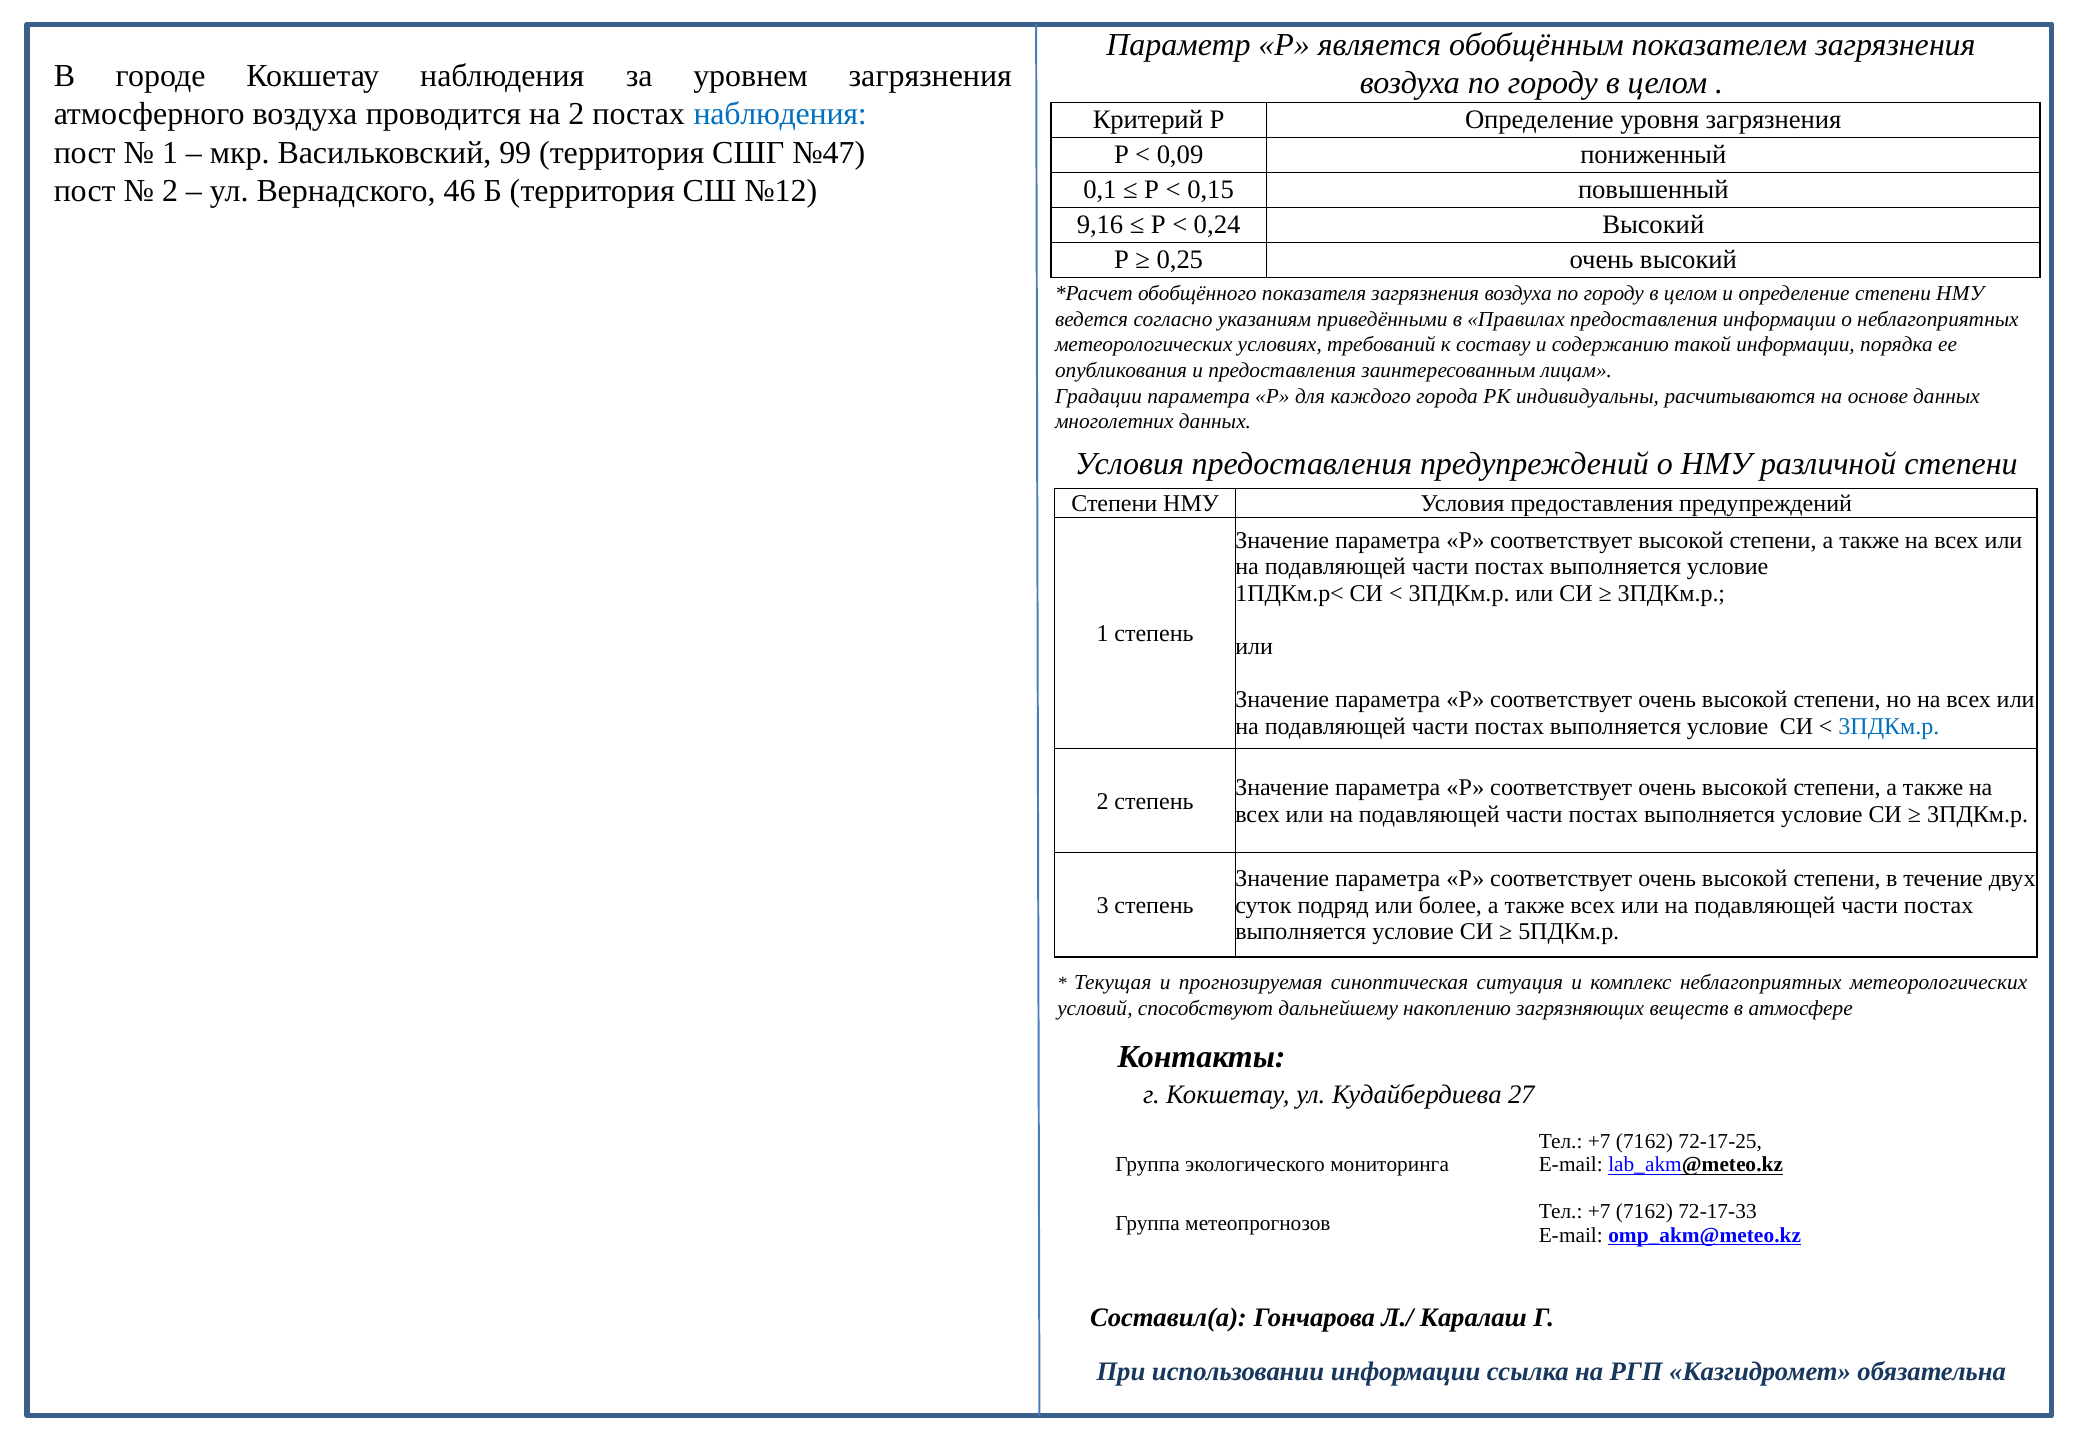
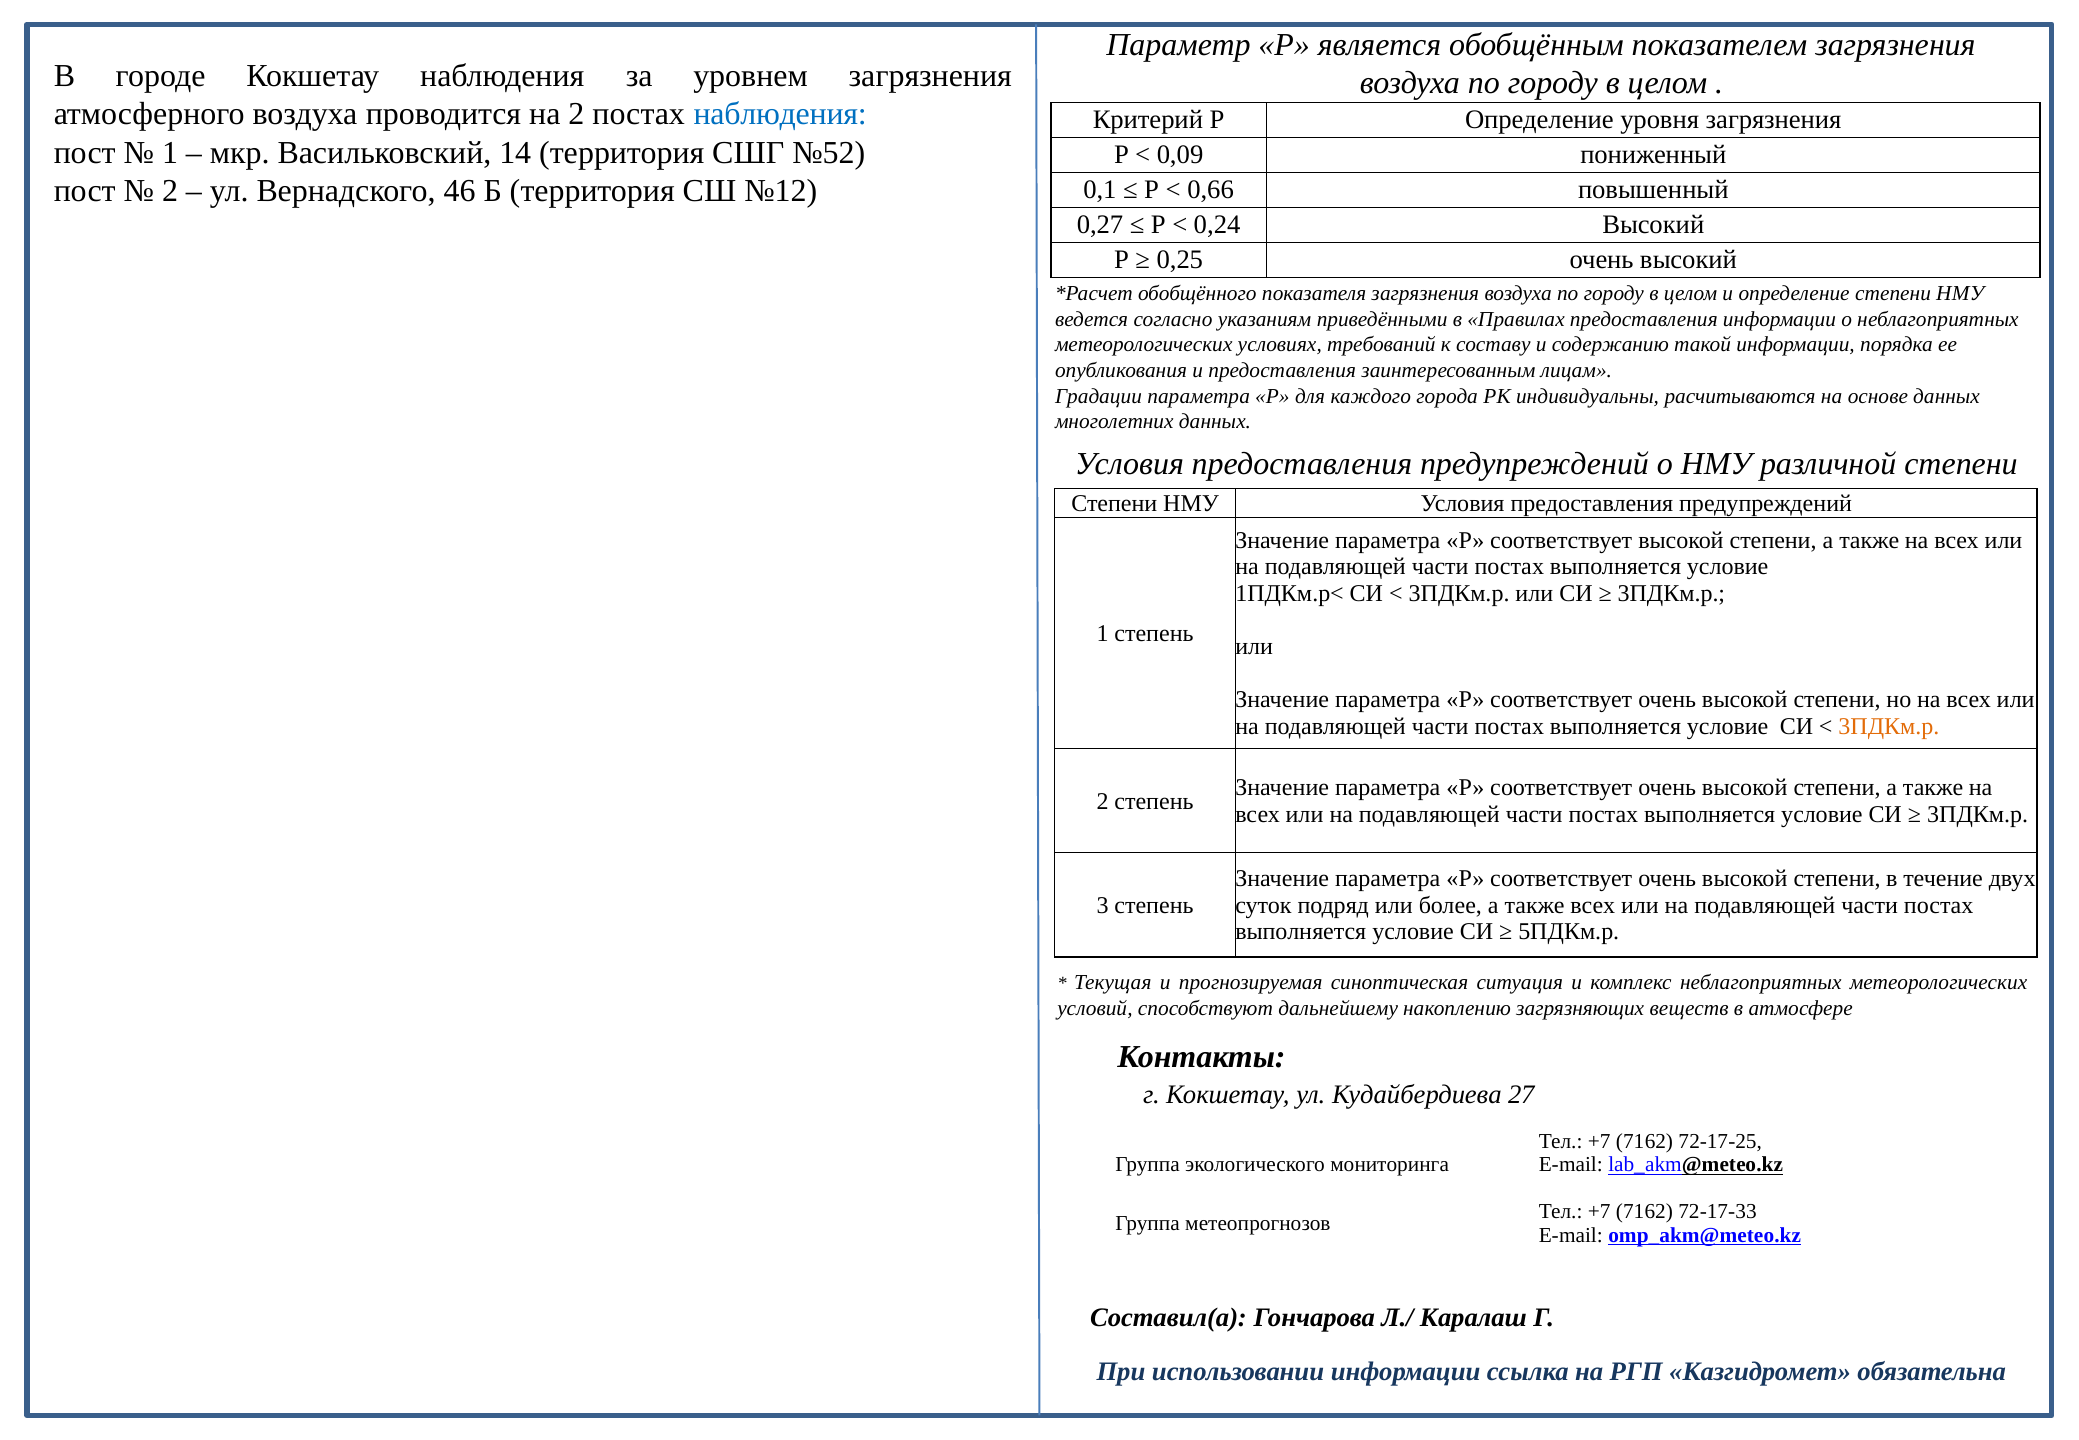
99: 99 -> 14
№47: №47 -> №52
0,15: 0,15 -> 0,66
9,16: 9,16 -> 0,27
3ПДКм.р at (1889, 726) colour: blue -> orange
